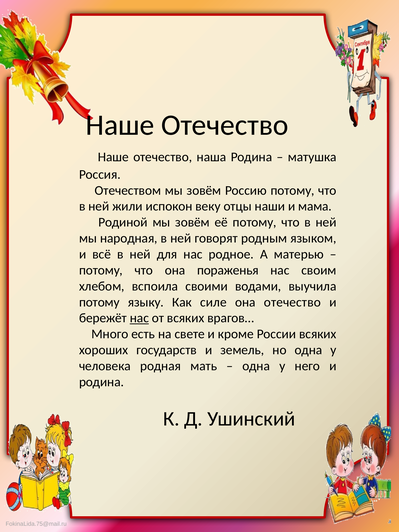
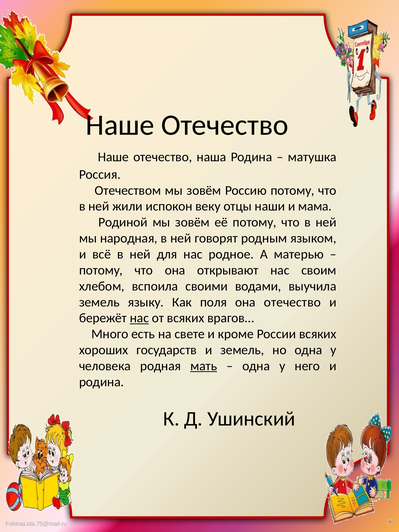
пораженья: пораженья -> открывают
потому at (99, 302): потому -> земель
силе: силе -> поля
мать underline: none -> present
